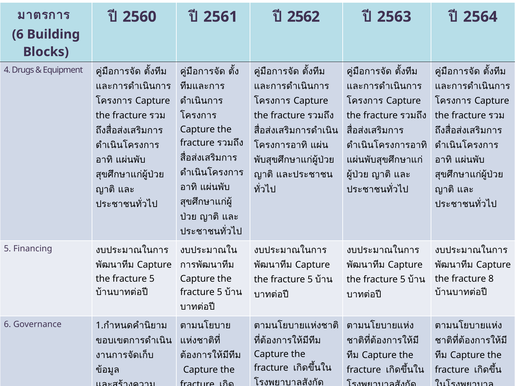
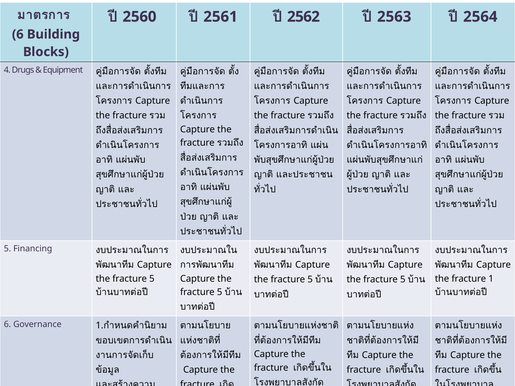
8: 8 -> 1
